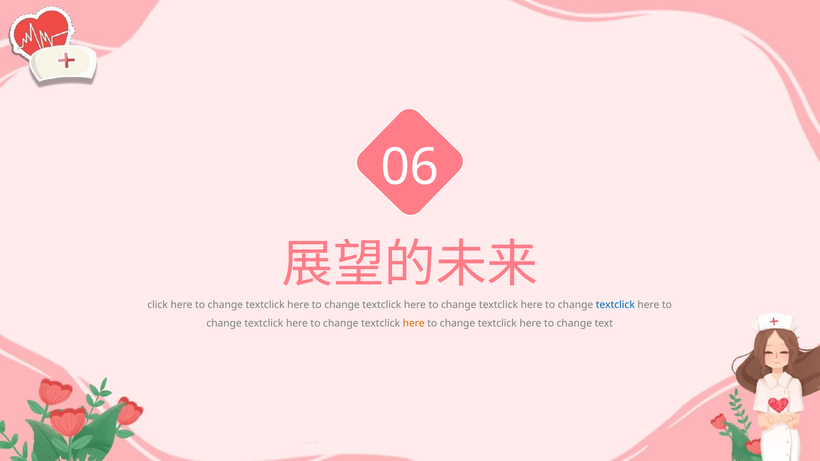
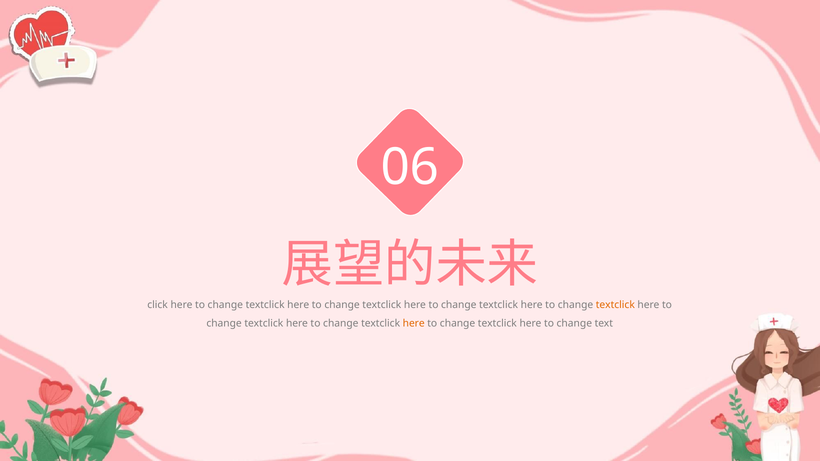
textclick at (615, 305) colour: blue -> orange
